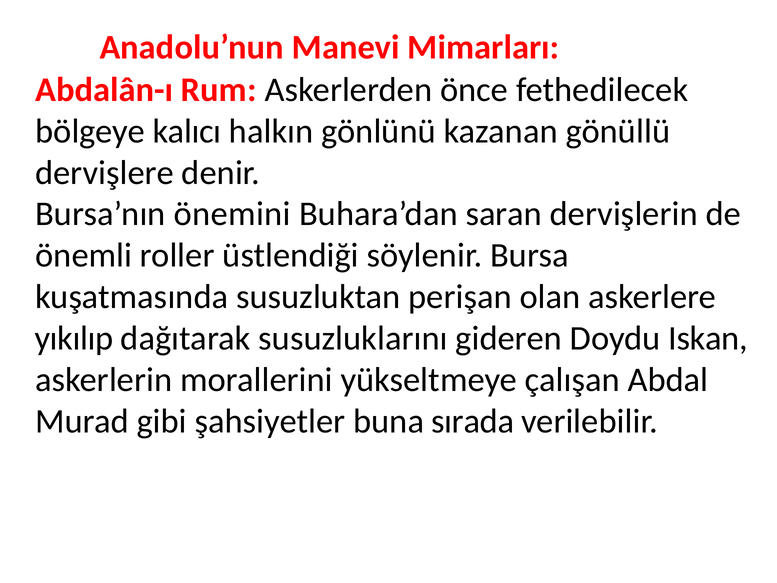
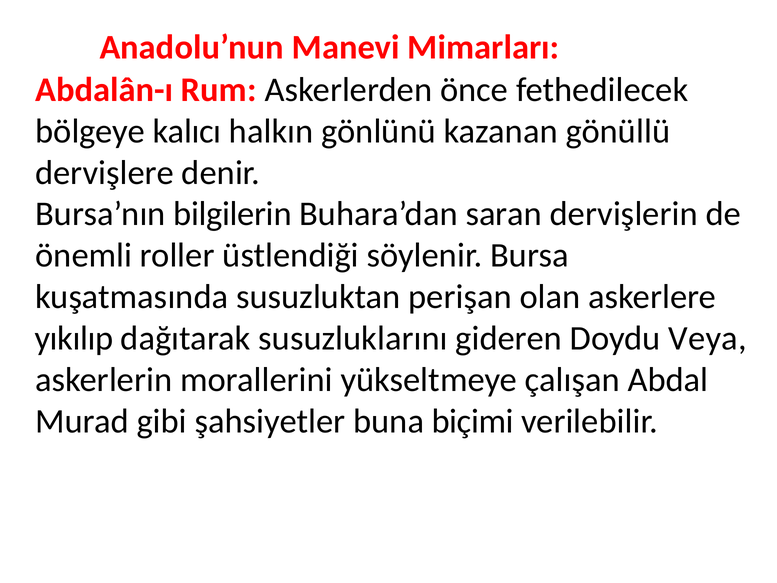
önemini: önemini -> bilgilerin
Iskan: Iskan -> Veya
sırada: sırada -> biçimi
